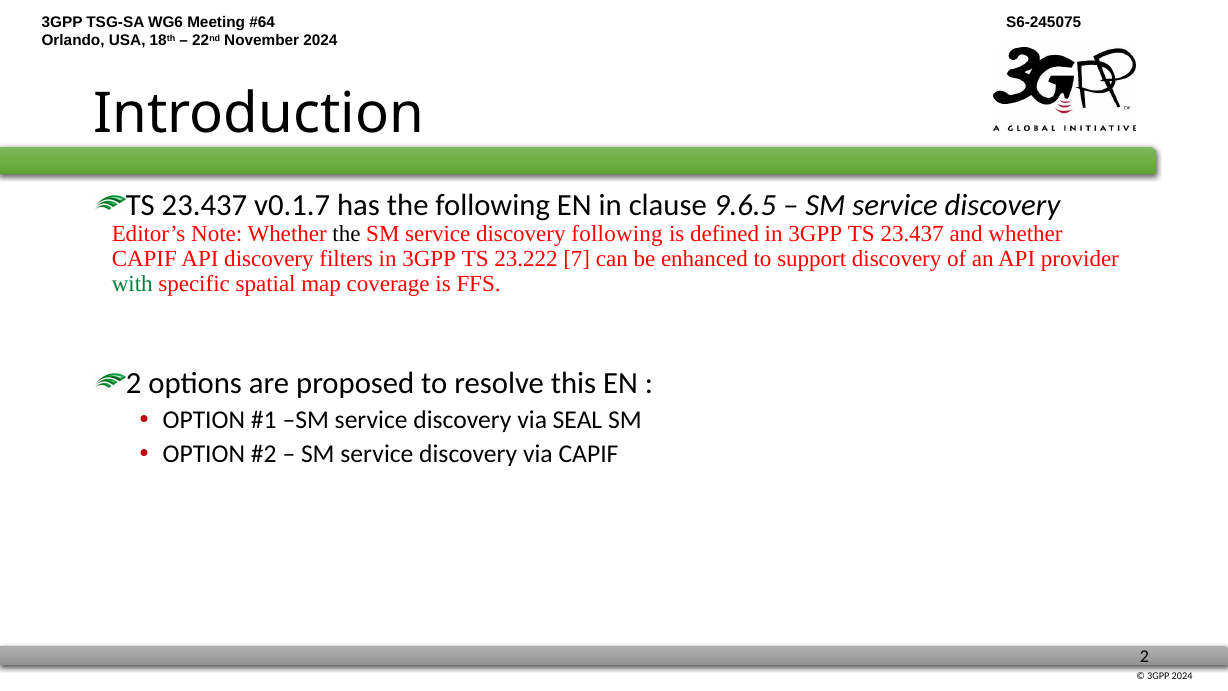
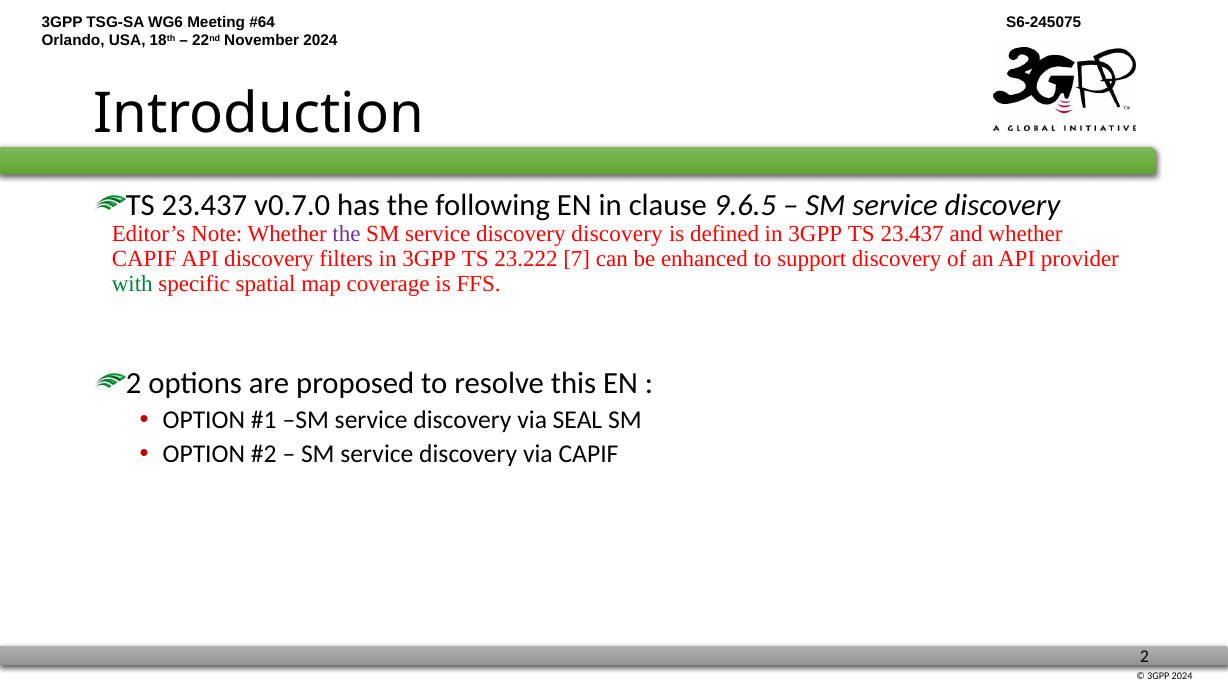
v0.1.7: v0.1.7 -> v0.7.0
the at (346, 234) colour: black -> purple
discovery following: following -> discovery
